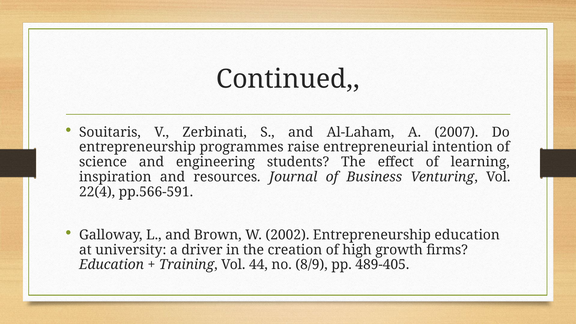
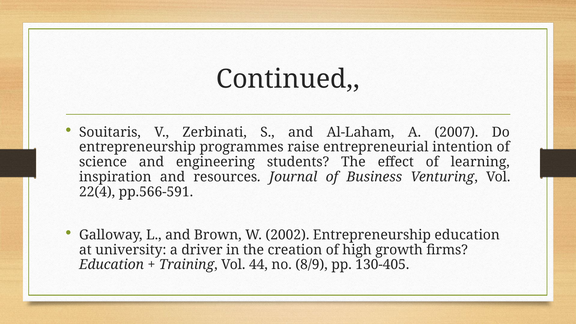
489-405: 489-405 -> 130-405
